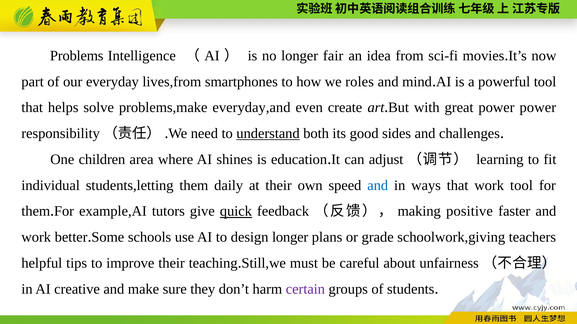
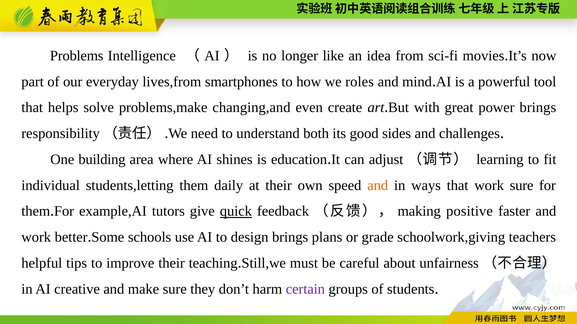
fair: fair -> like
everyday,and: everyday,and -> changing,and
power power: power -> brings
understand underline: present -> none
children: children -> building
and at (378, 186) colour: blue -> orange
work tool: tool -> sure
design longer: longer -> brings
